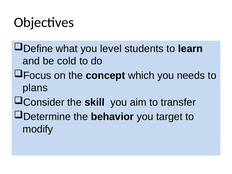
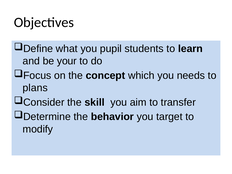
level: level -> pupil
cold: cold -> your
